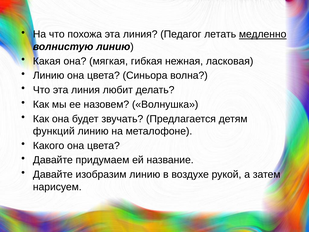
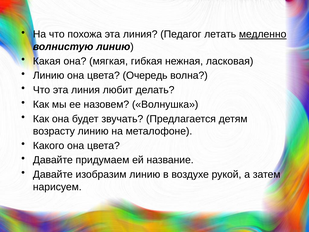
Синьора: Синьора -> Очередь
функций: функций -> возрасту
